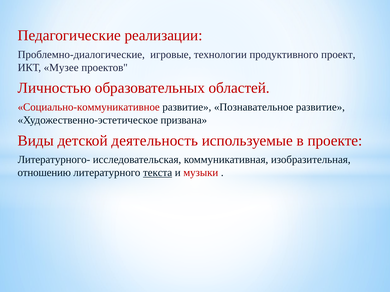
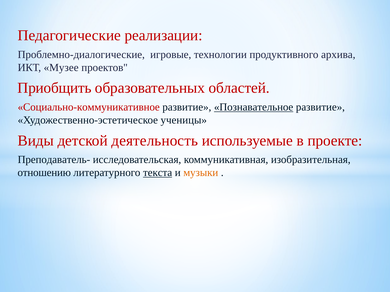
проект: проект -> архива
Личностью: Личностью -> Приобщить
Познавательное underline: none -> present
призвана: призвана -> ученицы
Литературного-: Литературного- -> Преподаватель-
музыки colour: red -> orange
